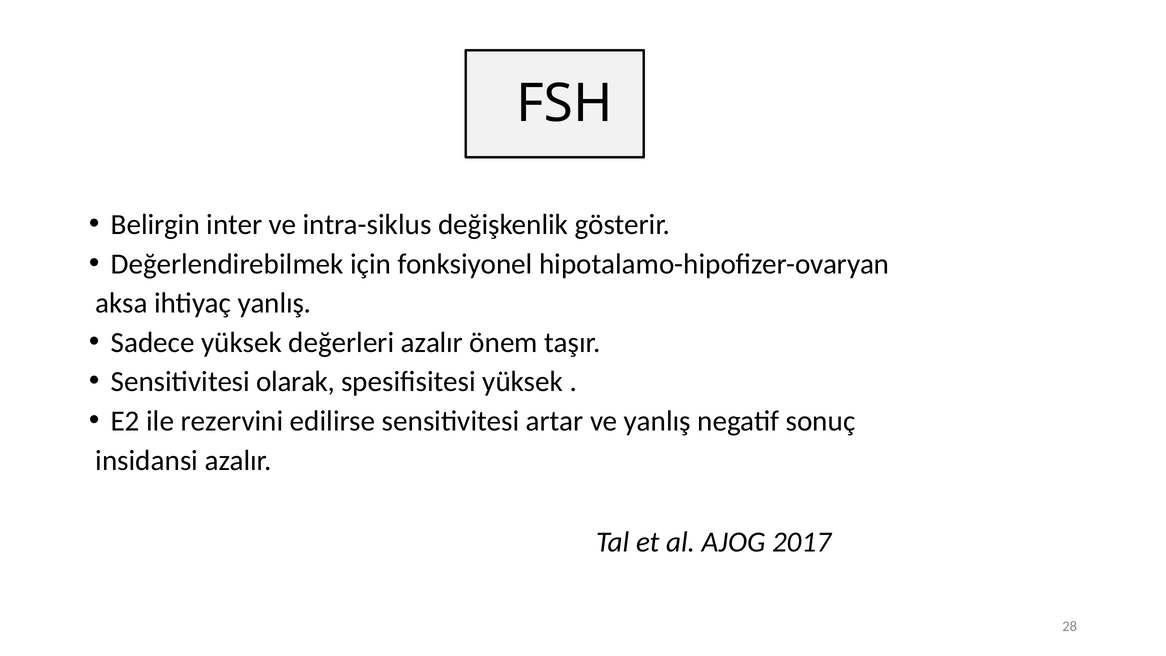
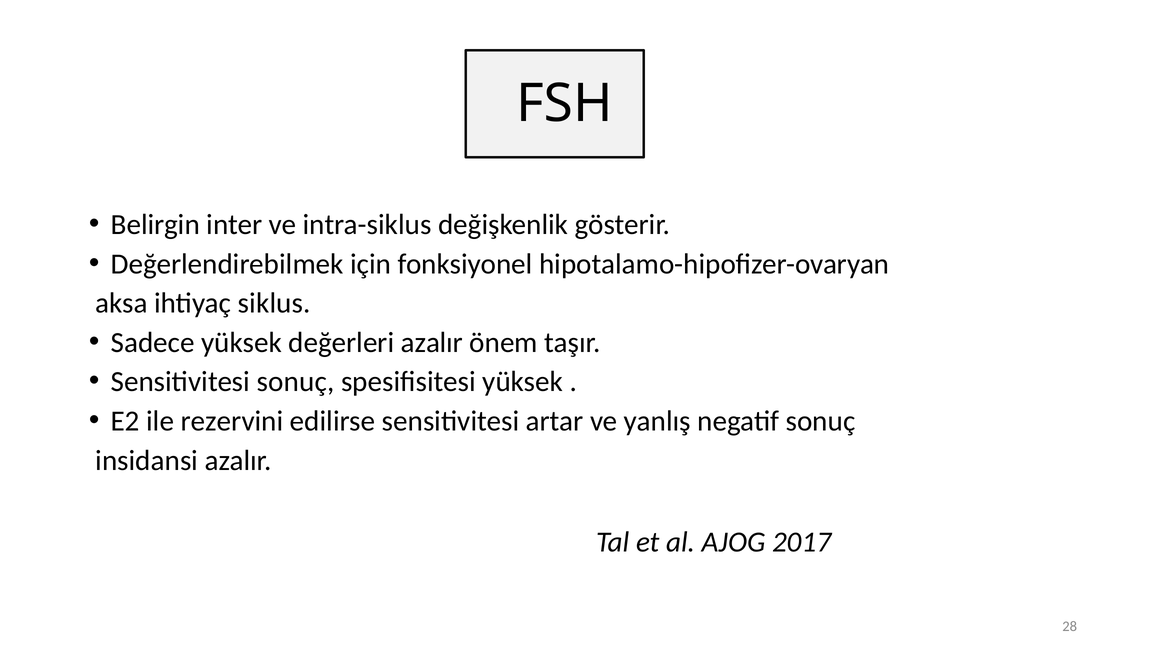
ihtiyaç yanlış: yanlış -> siklus
Sensitivitesi olarak: olarak -> sonuç
